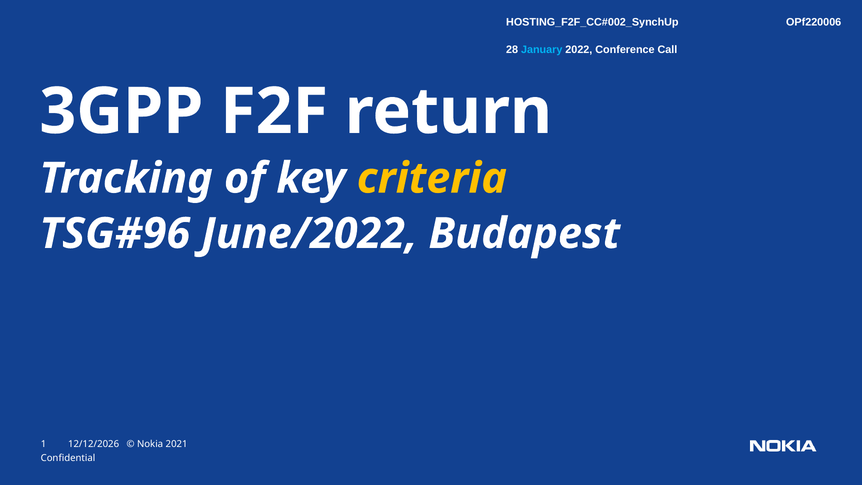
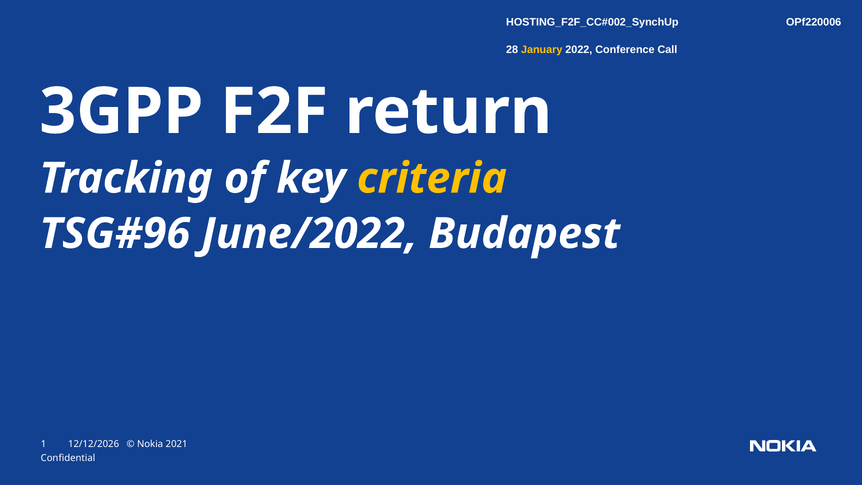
January colour: light blue -> yellow
